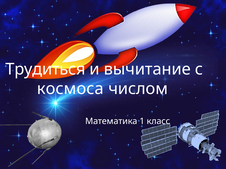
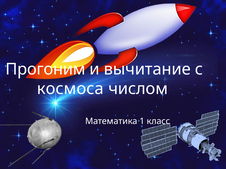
Трудиться: Трудиться -> Прогоним
